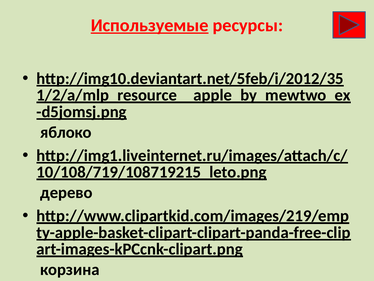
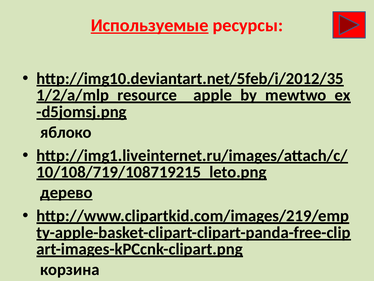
дерево underline: none -> present
